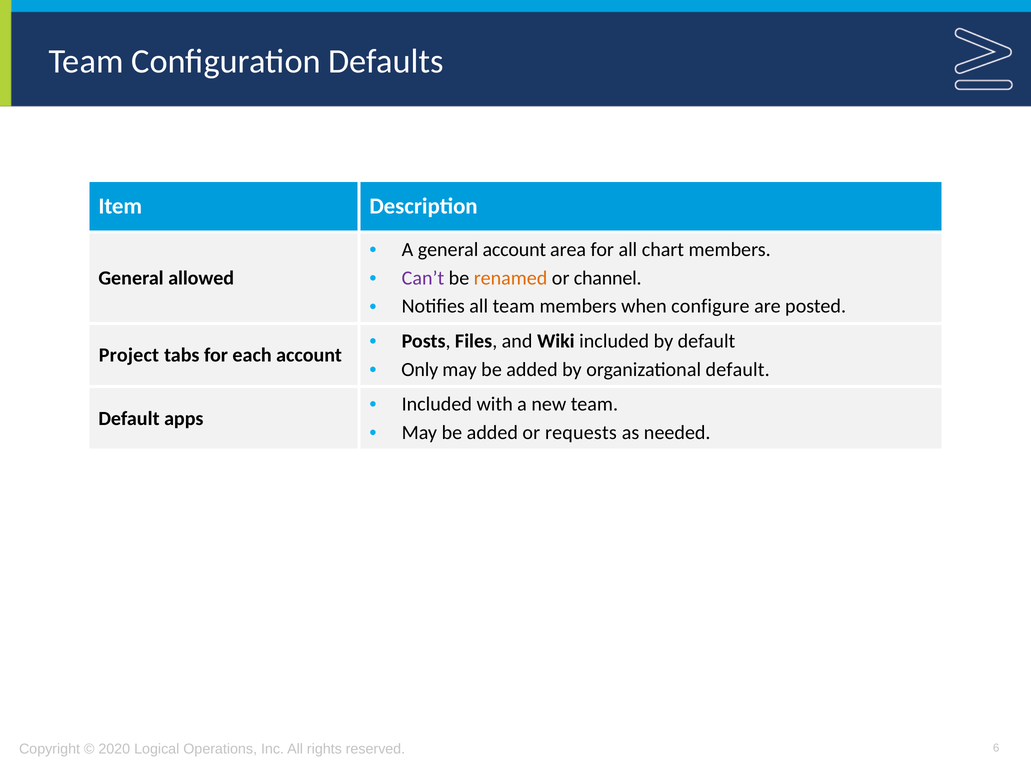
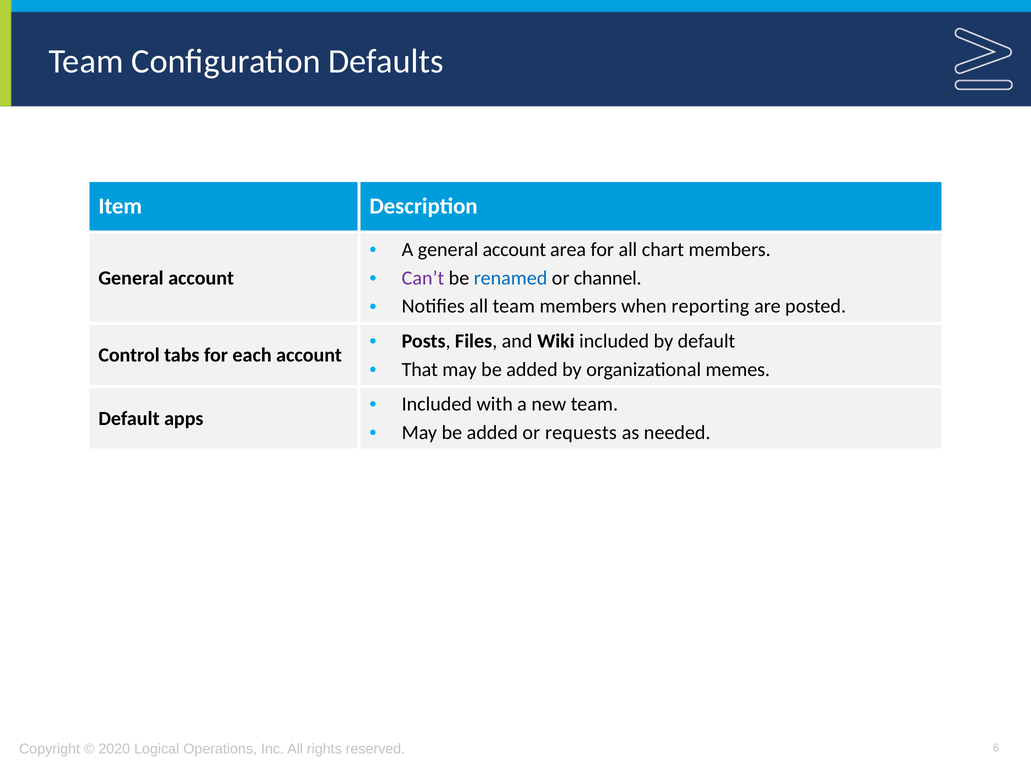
renamed colour: orange -> blue
allowed at (201, 278): allowed -> account
configure: configure -> reporting
Project: Project -> Control
Only: Only -> That
organizational default: default -> memes
